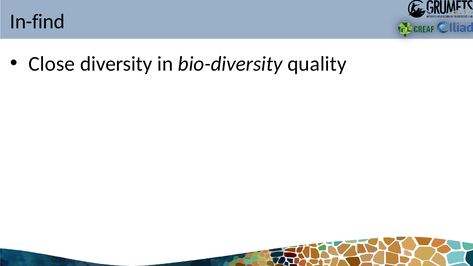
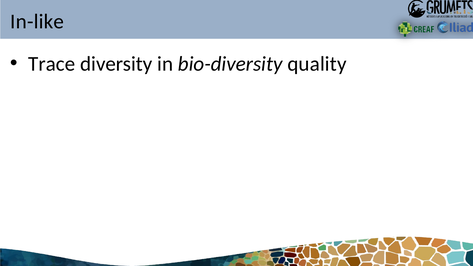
In-find: In-find -> In-like
Close: Close -> Trace
